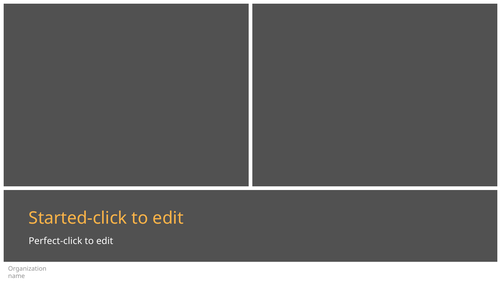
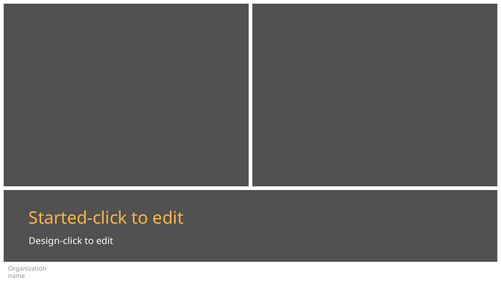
Perfect-click: Perfect-click -> Design-click
